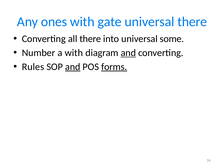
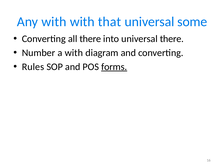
Any ones: ones -> with
gate: gate -> that
universal there: there -> some
universal some: some -> there
and at (128, 53) underline: present -> none
and at (73, 67) underline: present -> none
